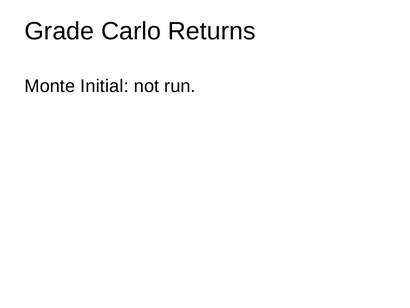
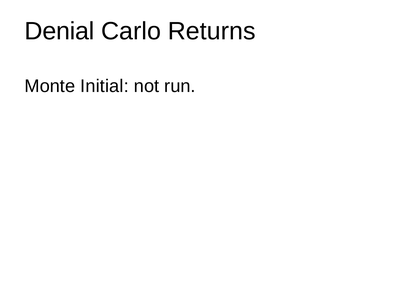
Grade: Grade -> Denial
